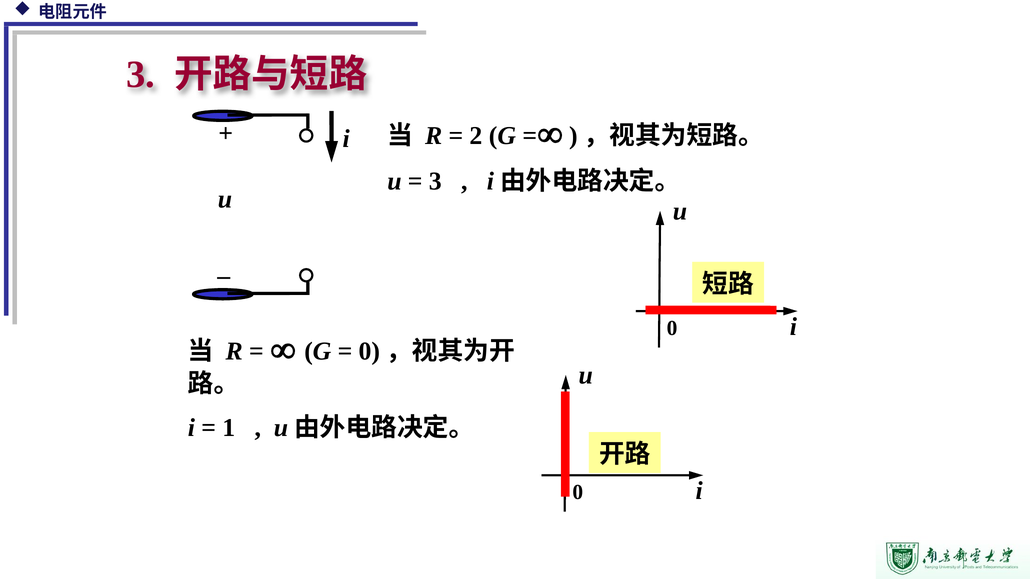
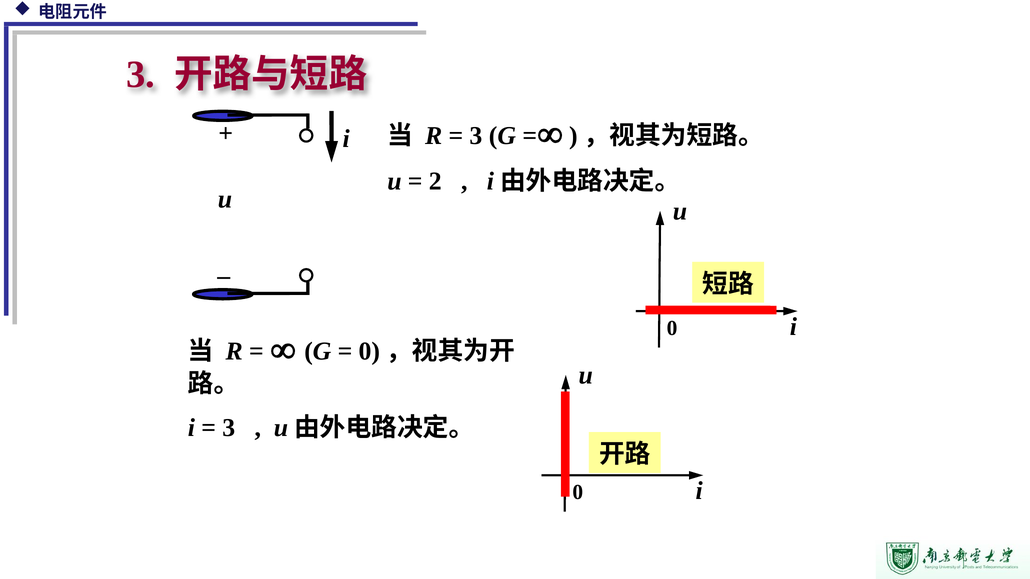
2 at (476, 136): 2 -> 3
3 at (435, 181): 3 -> 2
1 at (229, 428): 1 -> 3
